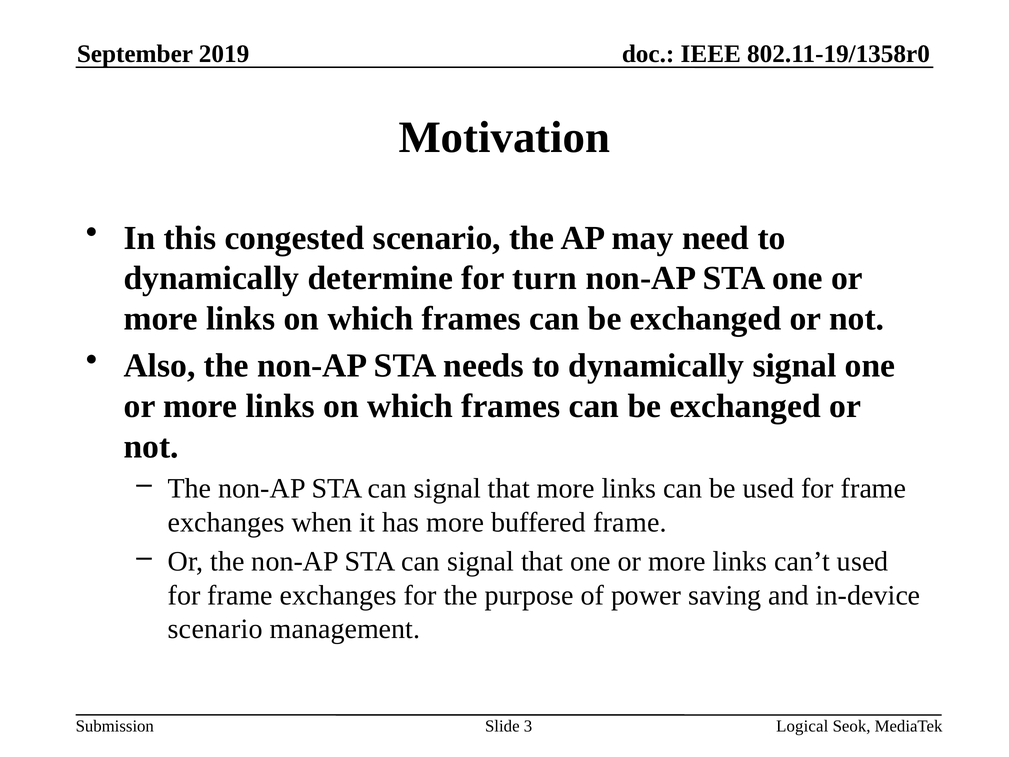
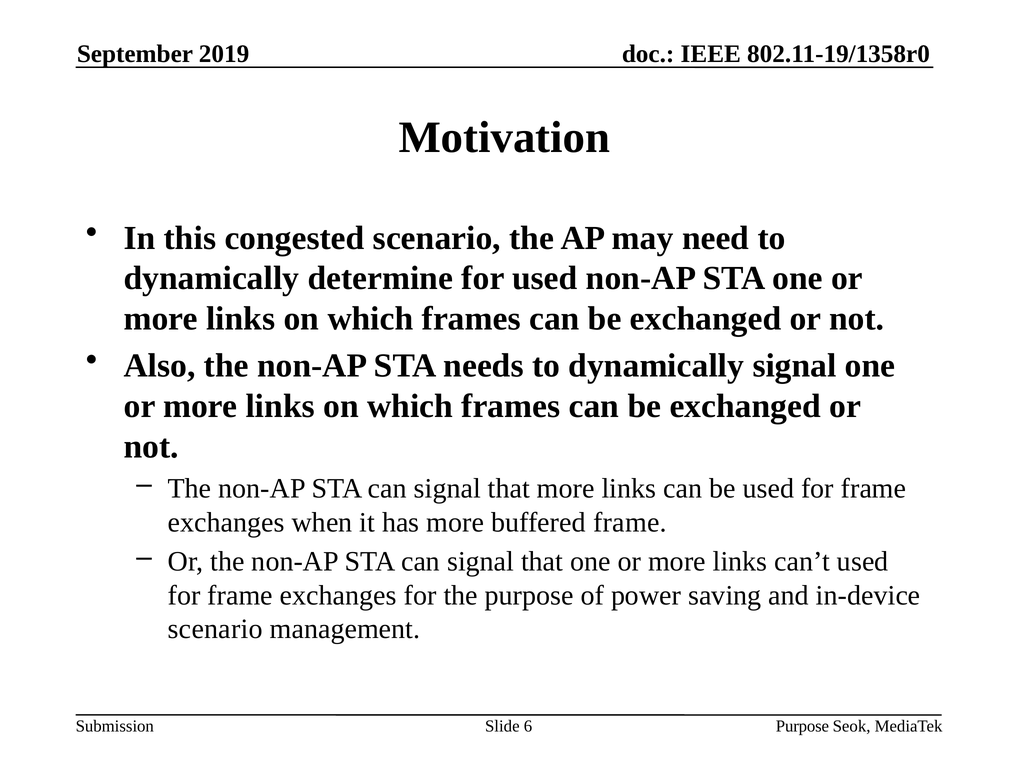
for turn: turn -> used
Logical at (802, 726): Logical -> Purpose
3: 3 -> 6
